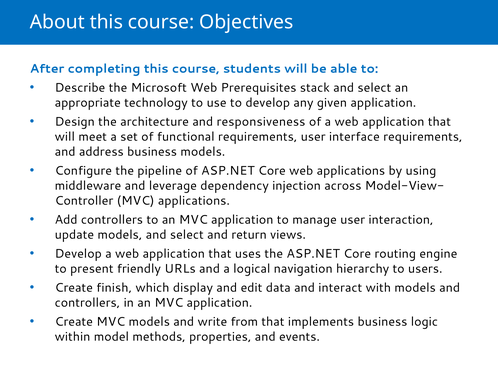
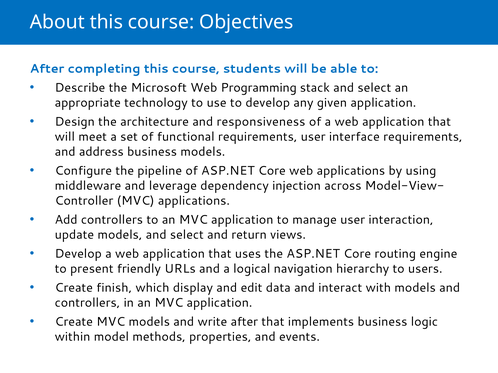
Prerequisites: Prerequisites -> Programming
write from: from -> after
